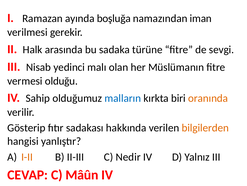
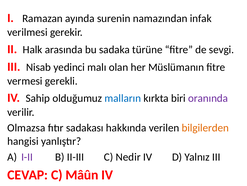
boşluğa: boşluğa -> surenin
iman: iman -> infak
olduğu: olduğu -> gerekli
oranında colour: orange -> purple
Gösterip: Gösterip -> Olmazsa
I-II colour: orange -> purple
